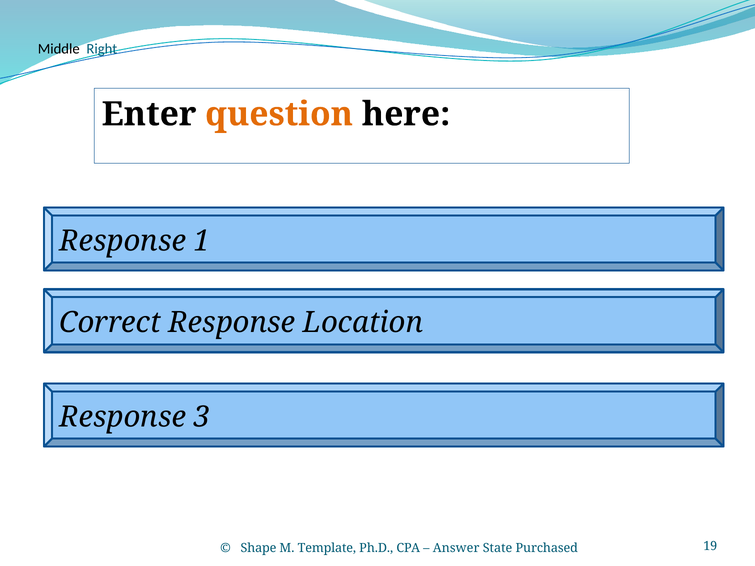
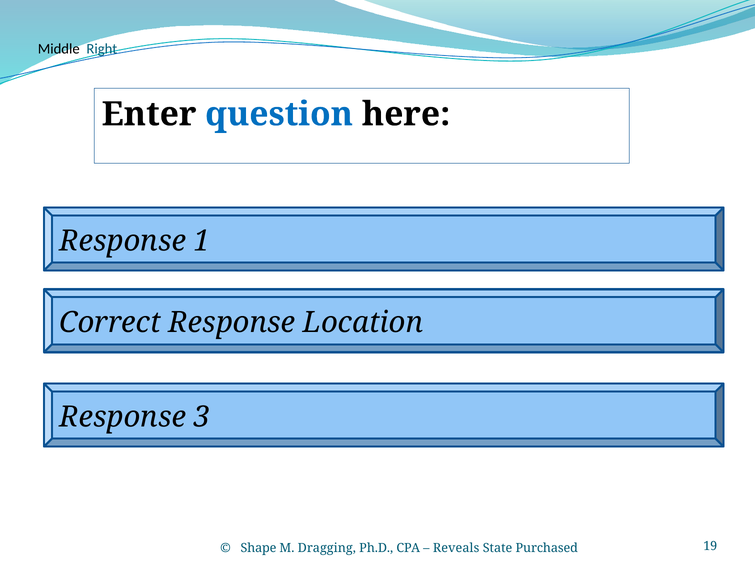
question colour: orange -> blue
Template: Template -> Dragging
Answer: Answer -> Reveals
